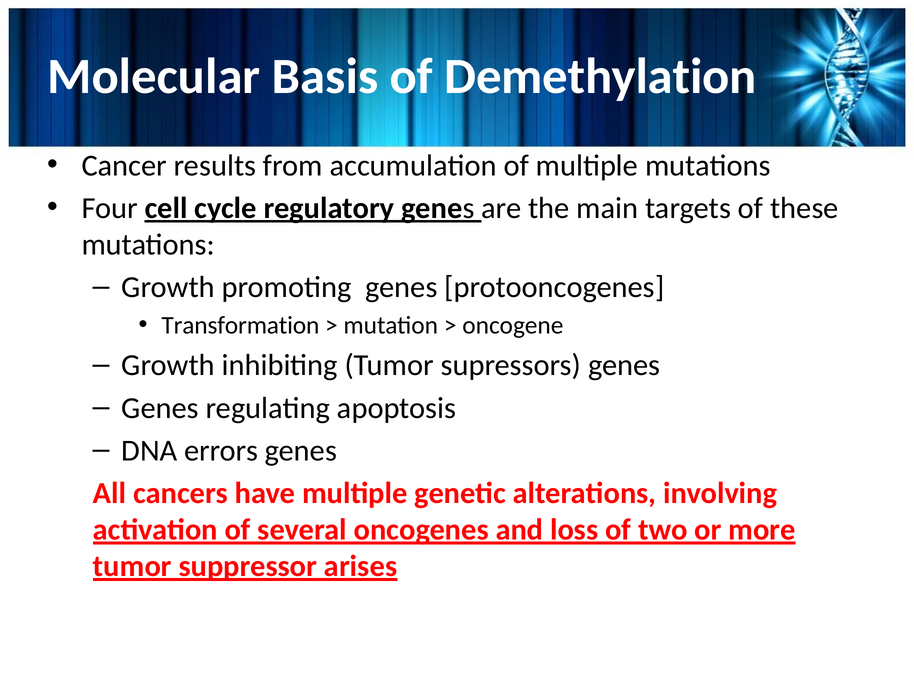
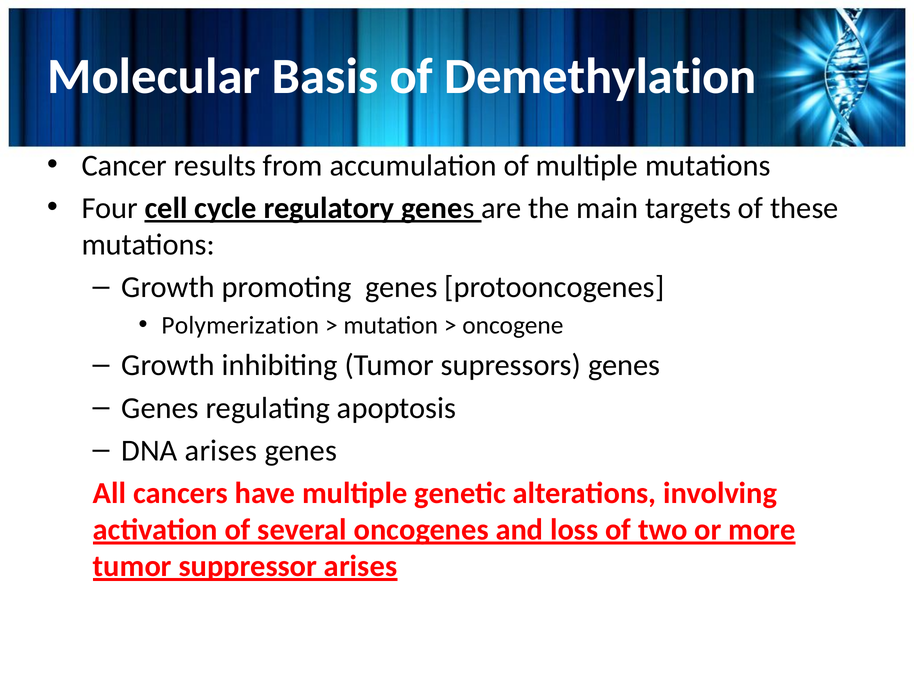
Transformation: Transformation -> Polymerization
DNA errors: errors -> arises
